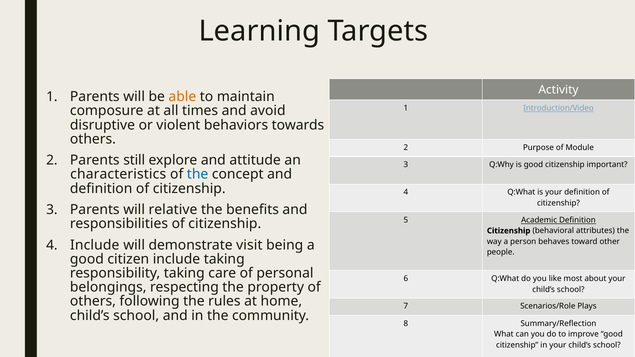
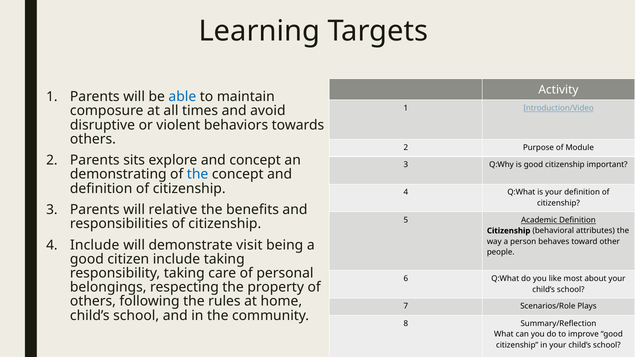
able colour: orange -> blue
still: still -> sits
and attitude: attitude -> concept
characteristics: characteristics -> demonstrating
